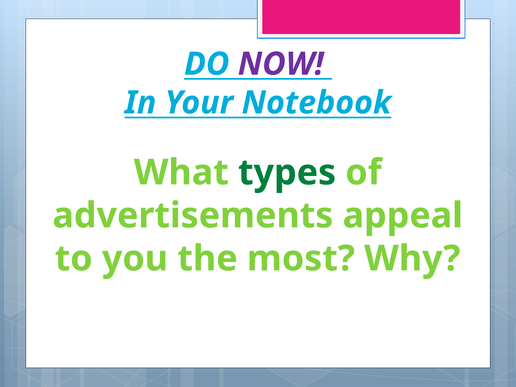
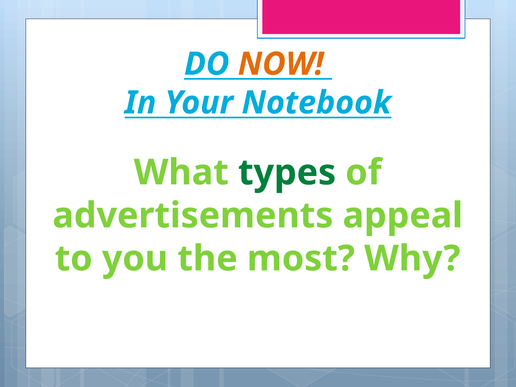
NOW colour: purple -> orange
